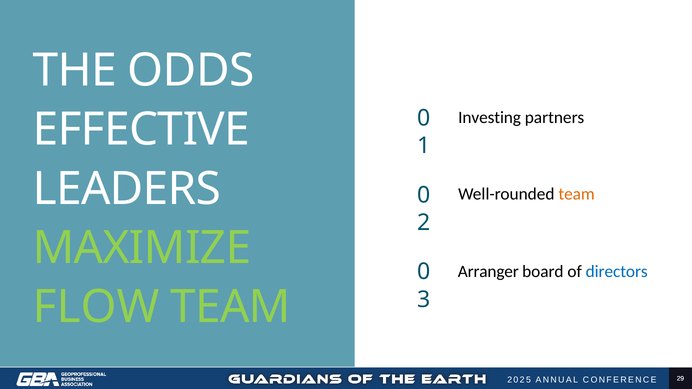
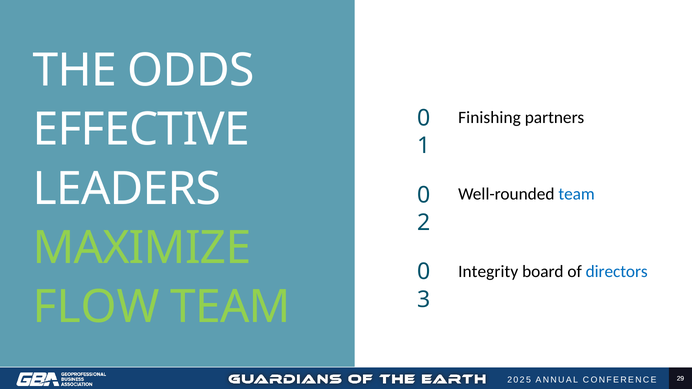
Investing: Investing -> Finishing
team at (577, 194) colour: orange -> blue
Arranger: Arranger -> Integrity
